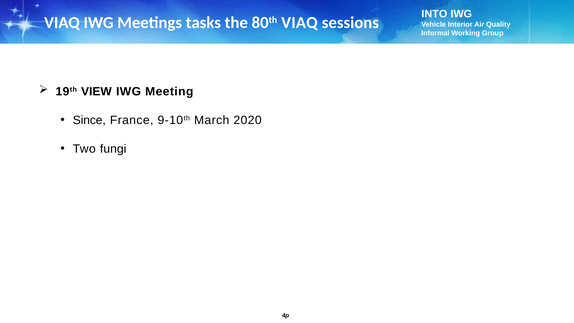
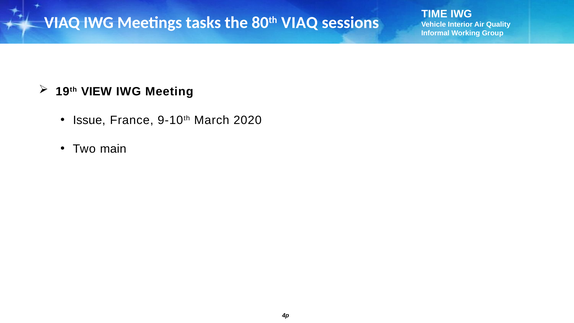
INTO: INTO -> TIME
Since: Since -> Issue
fungi: fungi -> main
